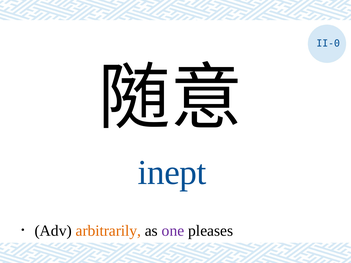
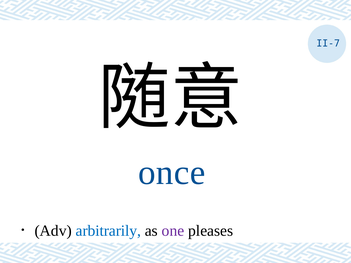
II-0: II-0 -> II-7
inept: inept -> once
arbitrarily colour: orange -> blue
